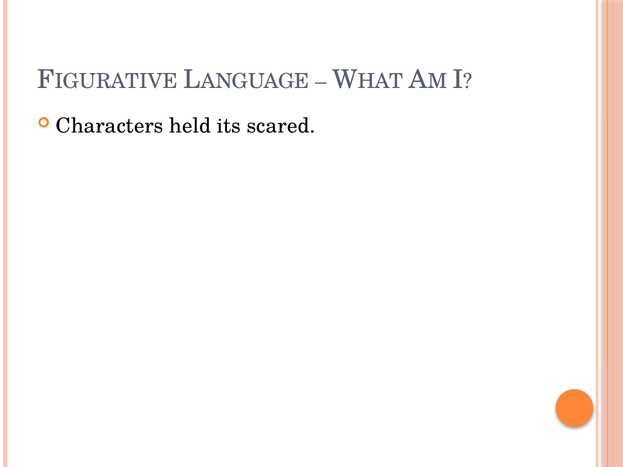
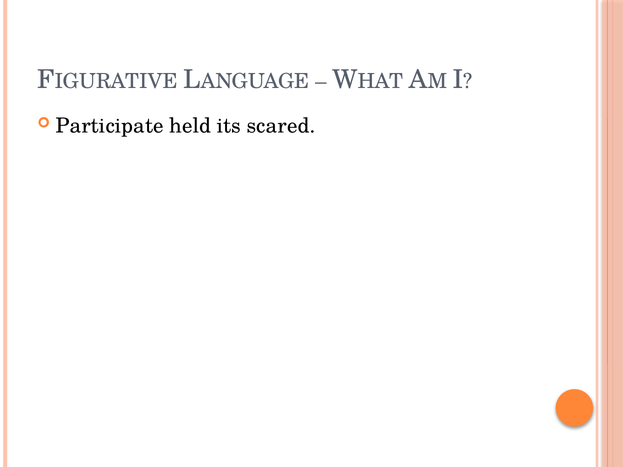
Characters: Characters -> Participate
